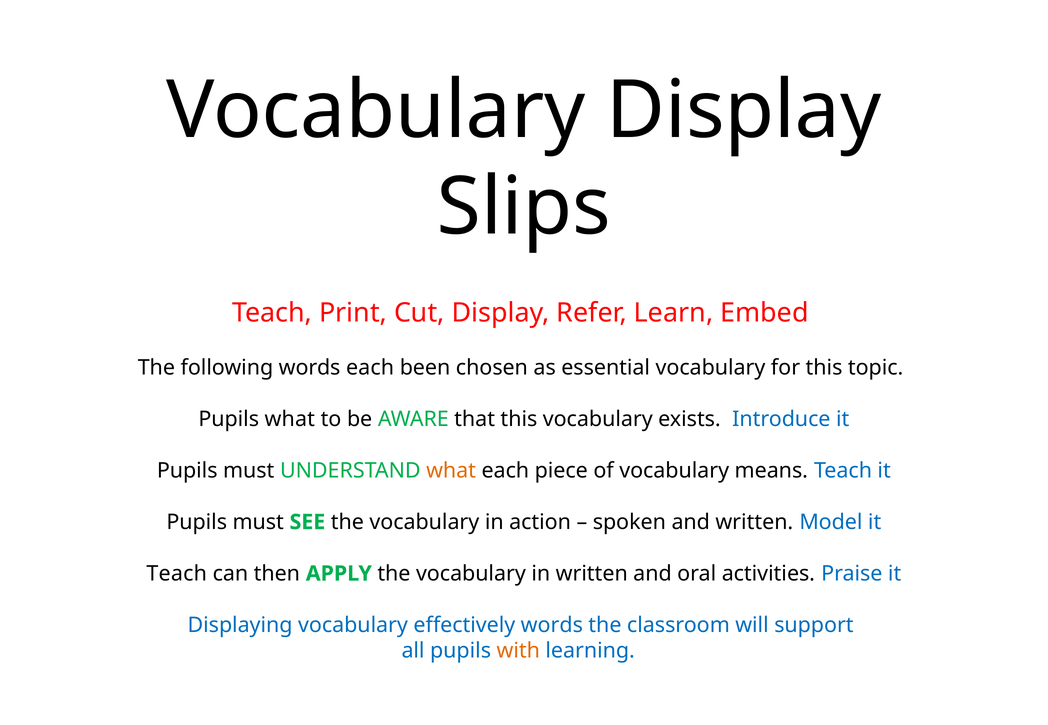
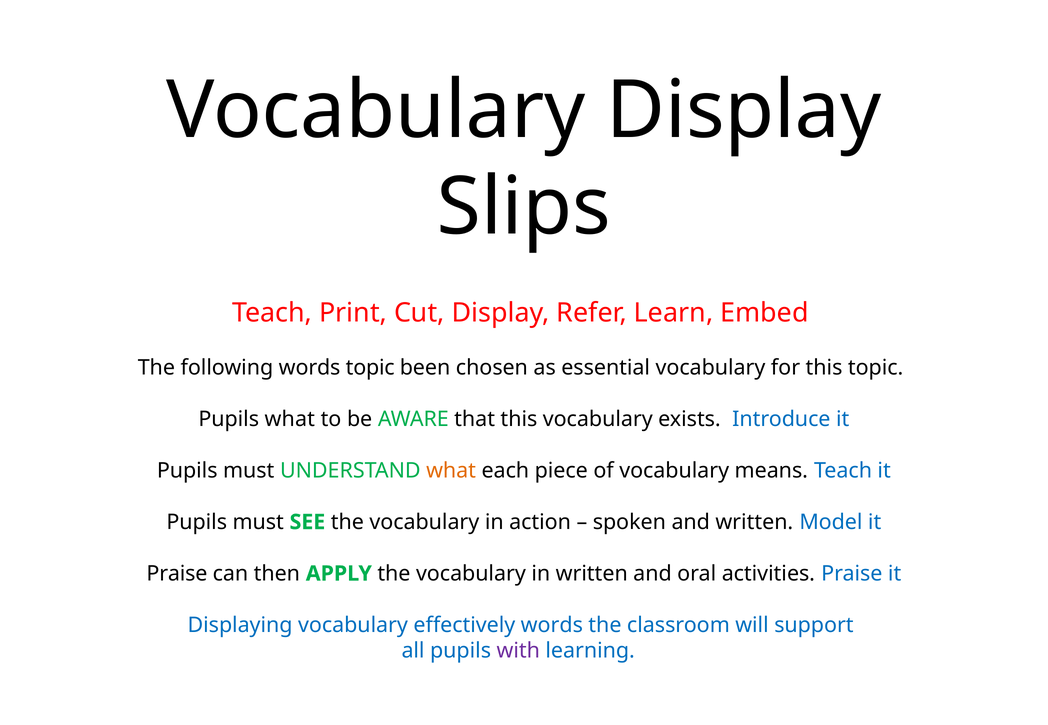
words each: each -> topic
Teach at (177, 574): Teach -> Praise
with colour: orange -> purple
